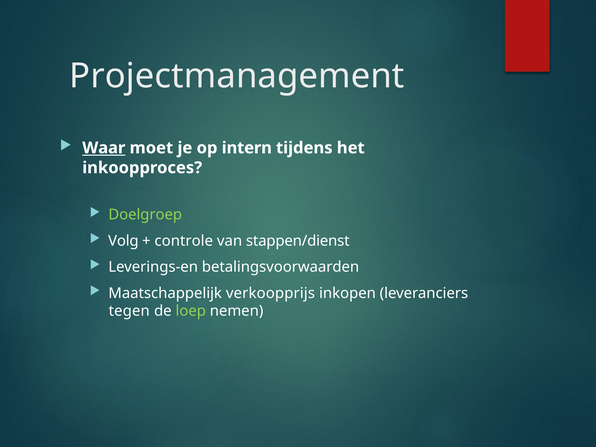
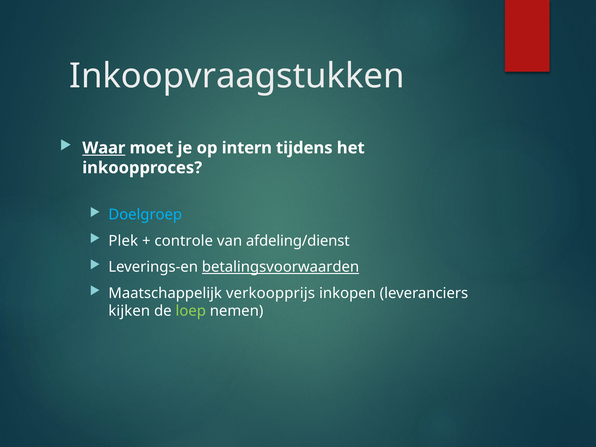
Projectmanagement: Projectmanagement -> Inkoopvraagstukken
Doelgroep colour: light green -> light blue
Volg: Volg -> Plek
stappen/dienst: stappen/dienst -> afdeling/dienst
betalingsvoorwaarden underline: none -> present
tegen: tegen -> kijken
